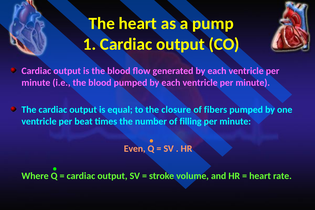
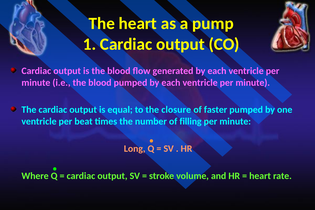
fibers: fibers -> faster
Even: Even -> Long
